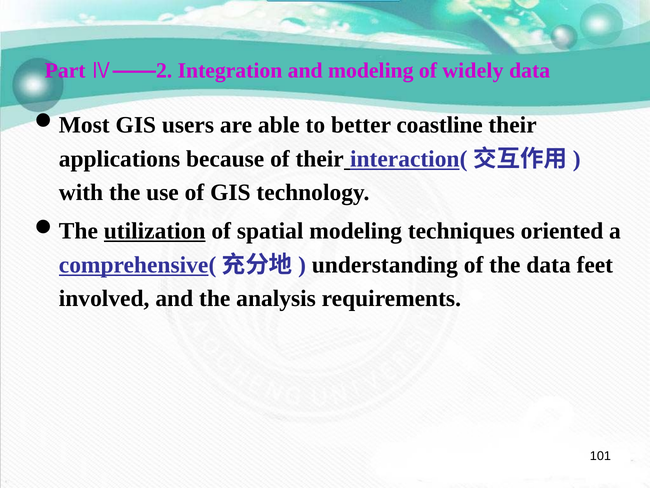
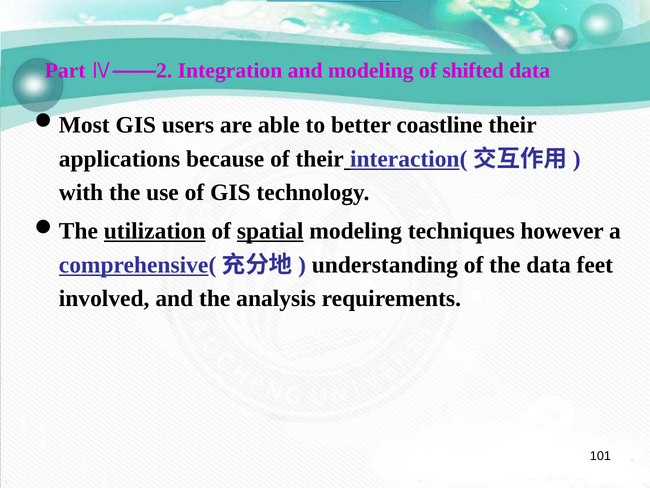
widely: widely -> shifted
spatial underline: none -> present
oriented: oriented -> however
